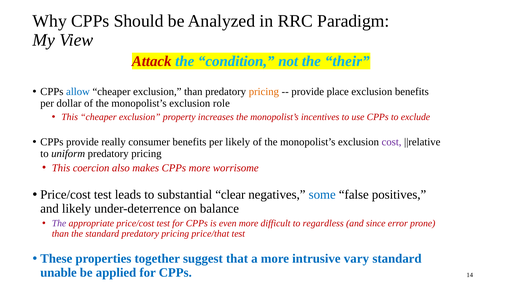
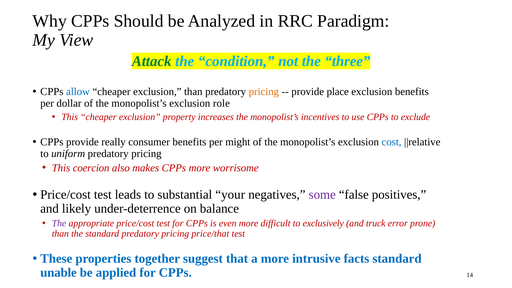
Attack colour: red -> green
their: their -> three
per likely: likely -> might
cost colour: purple -> blue
clear: clear -> your
some colour: blue -> purple
regardless: regardless -> exclusively
since: since -> truck
vary: vary -> facts
